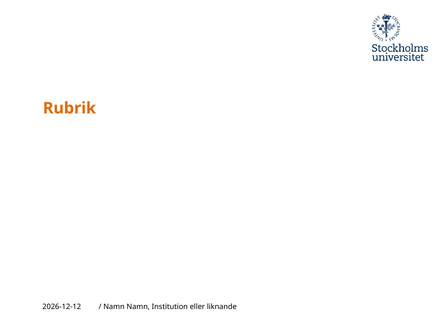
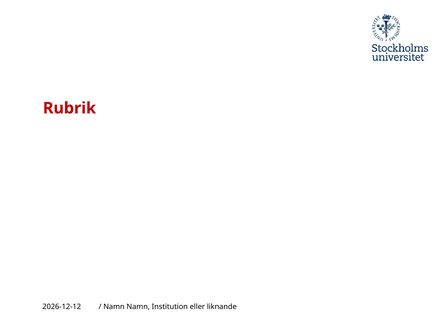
Rubrik colour: orange -> red
